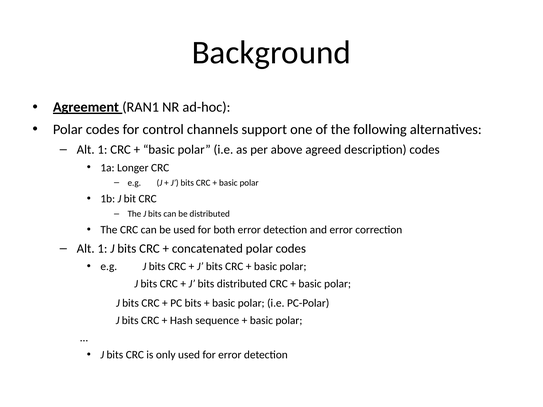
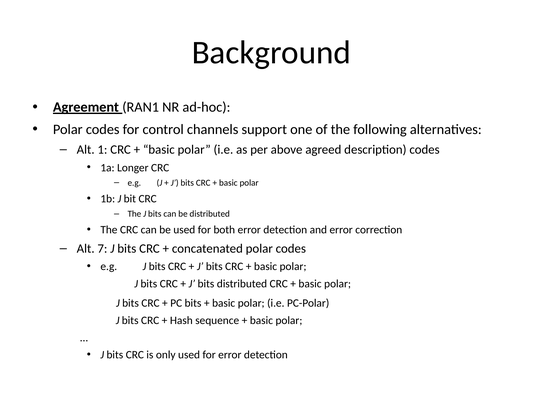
1 at (102, 249): 1 -> 7
